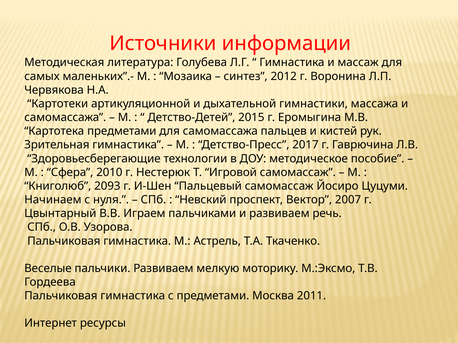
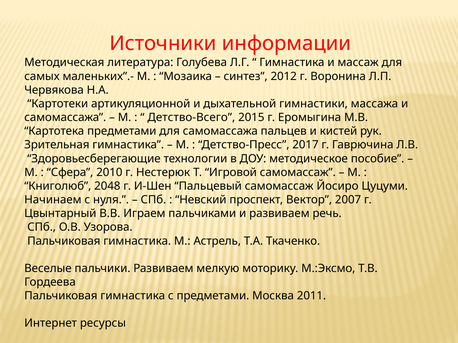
Детство-Детей: Детство-Детей -> Детство-Всего
2093: 2093 -> 2048
